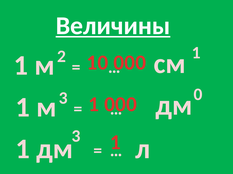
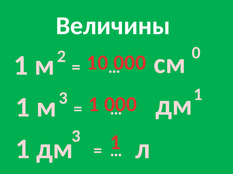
Величины underline: present -> none
см 1: 1 -> 0
дм 0: 0 -> 1
